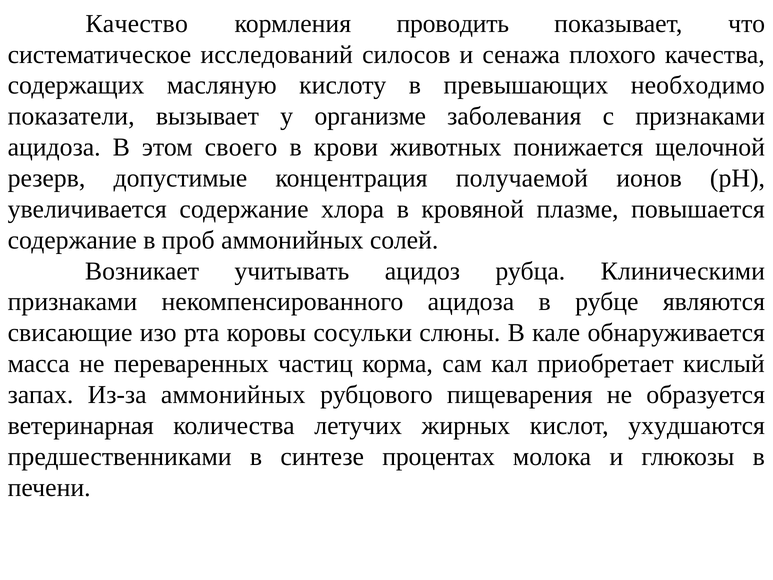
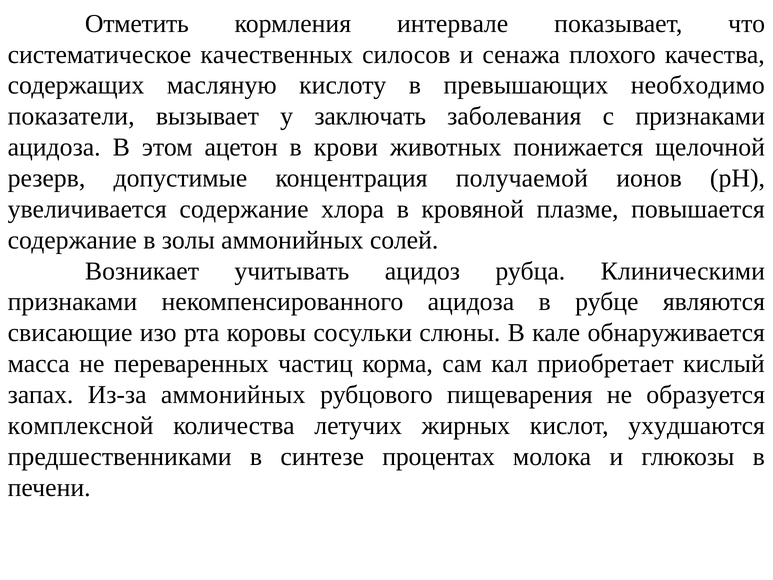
Качество: Качество -> Отметить
проводить: проводить -> интервале
исследований: исследований -> качественных
организме: организме -> заключать
своего: своего -> ацетон
проб: проб -> золы
ветеринарная: ветеринарная -> комплексной
